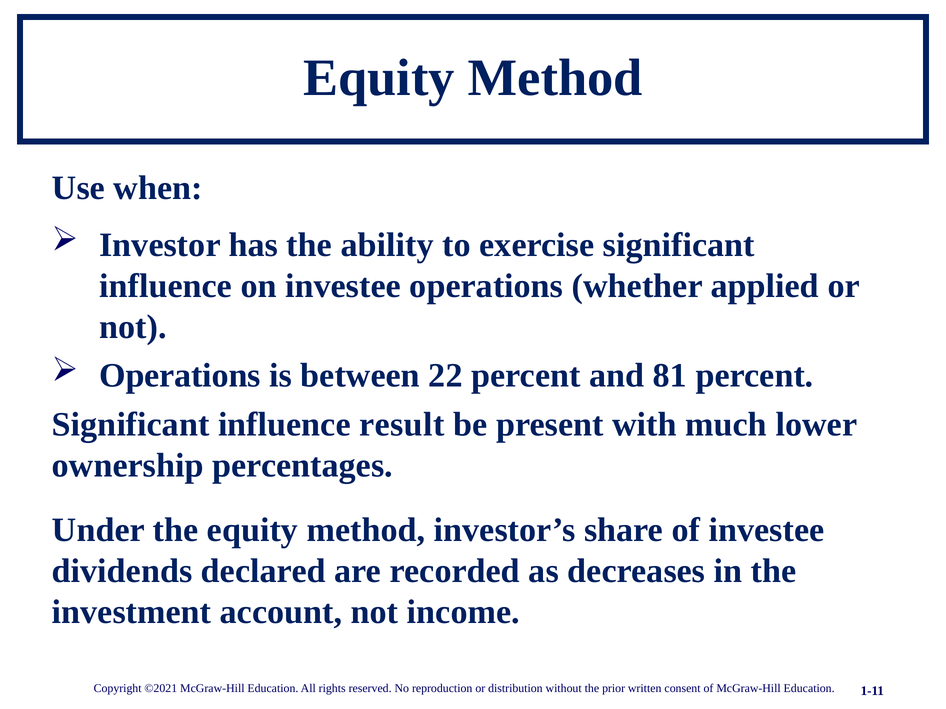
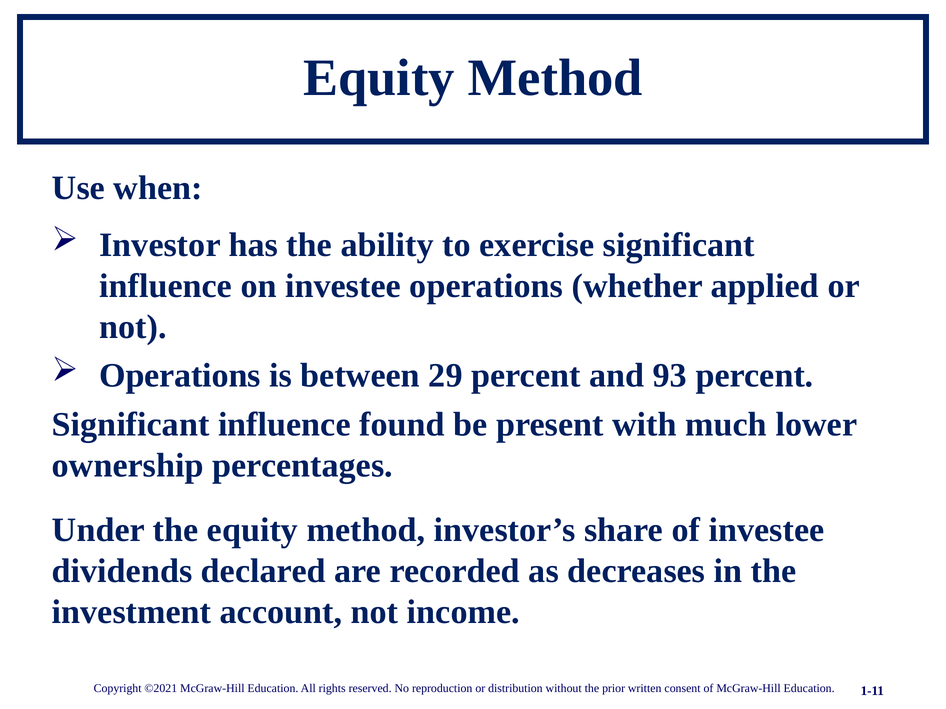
22: 22 -> 29
81: 81 -> 93
result: result -> found
